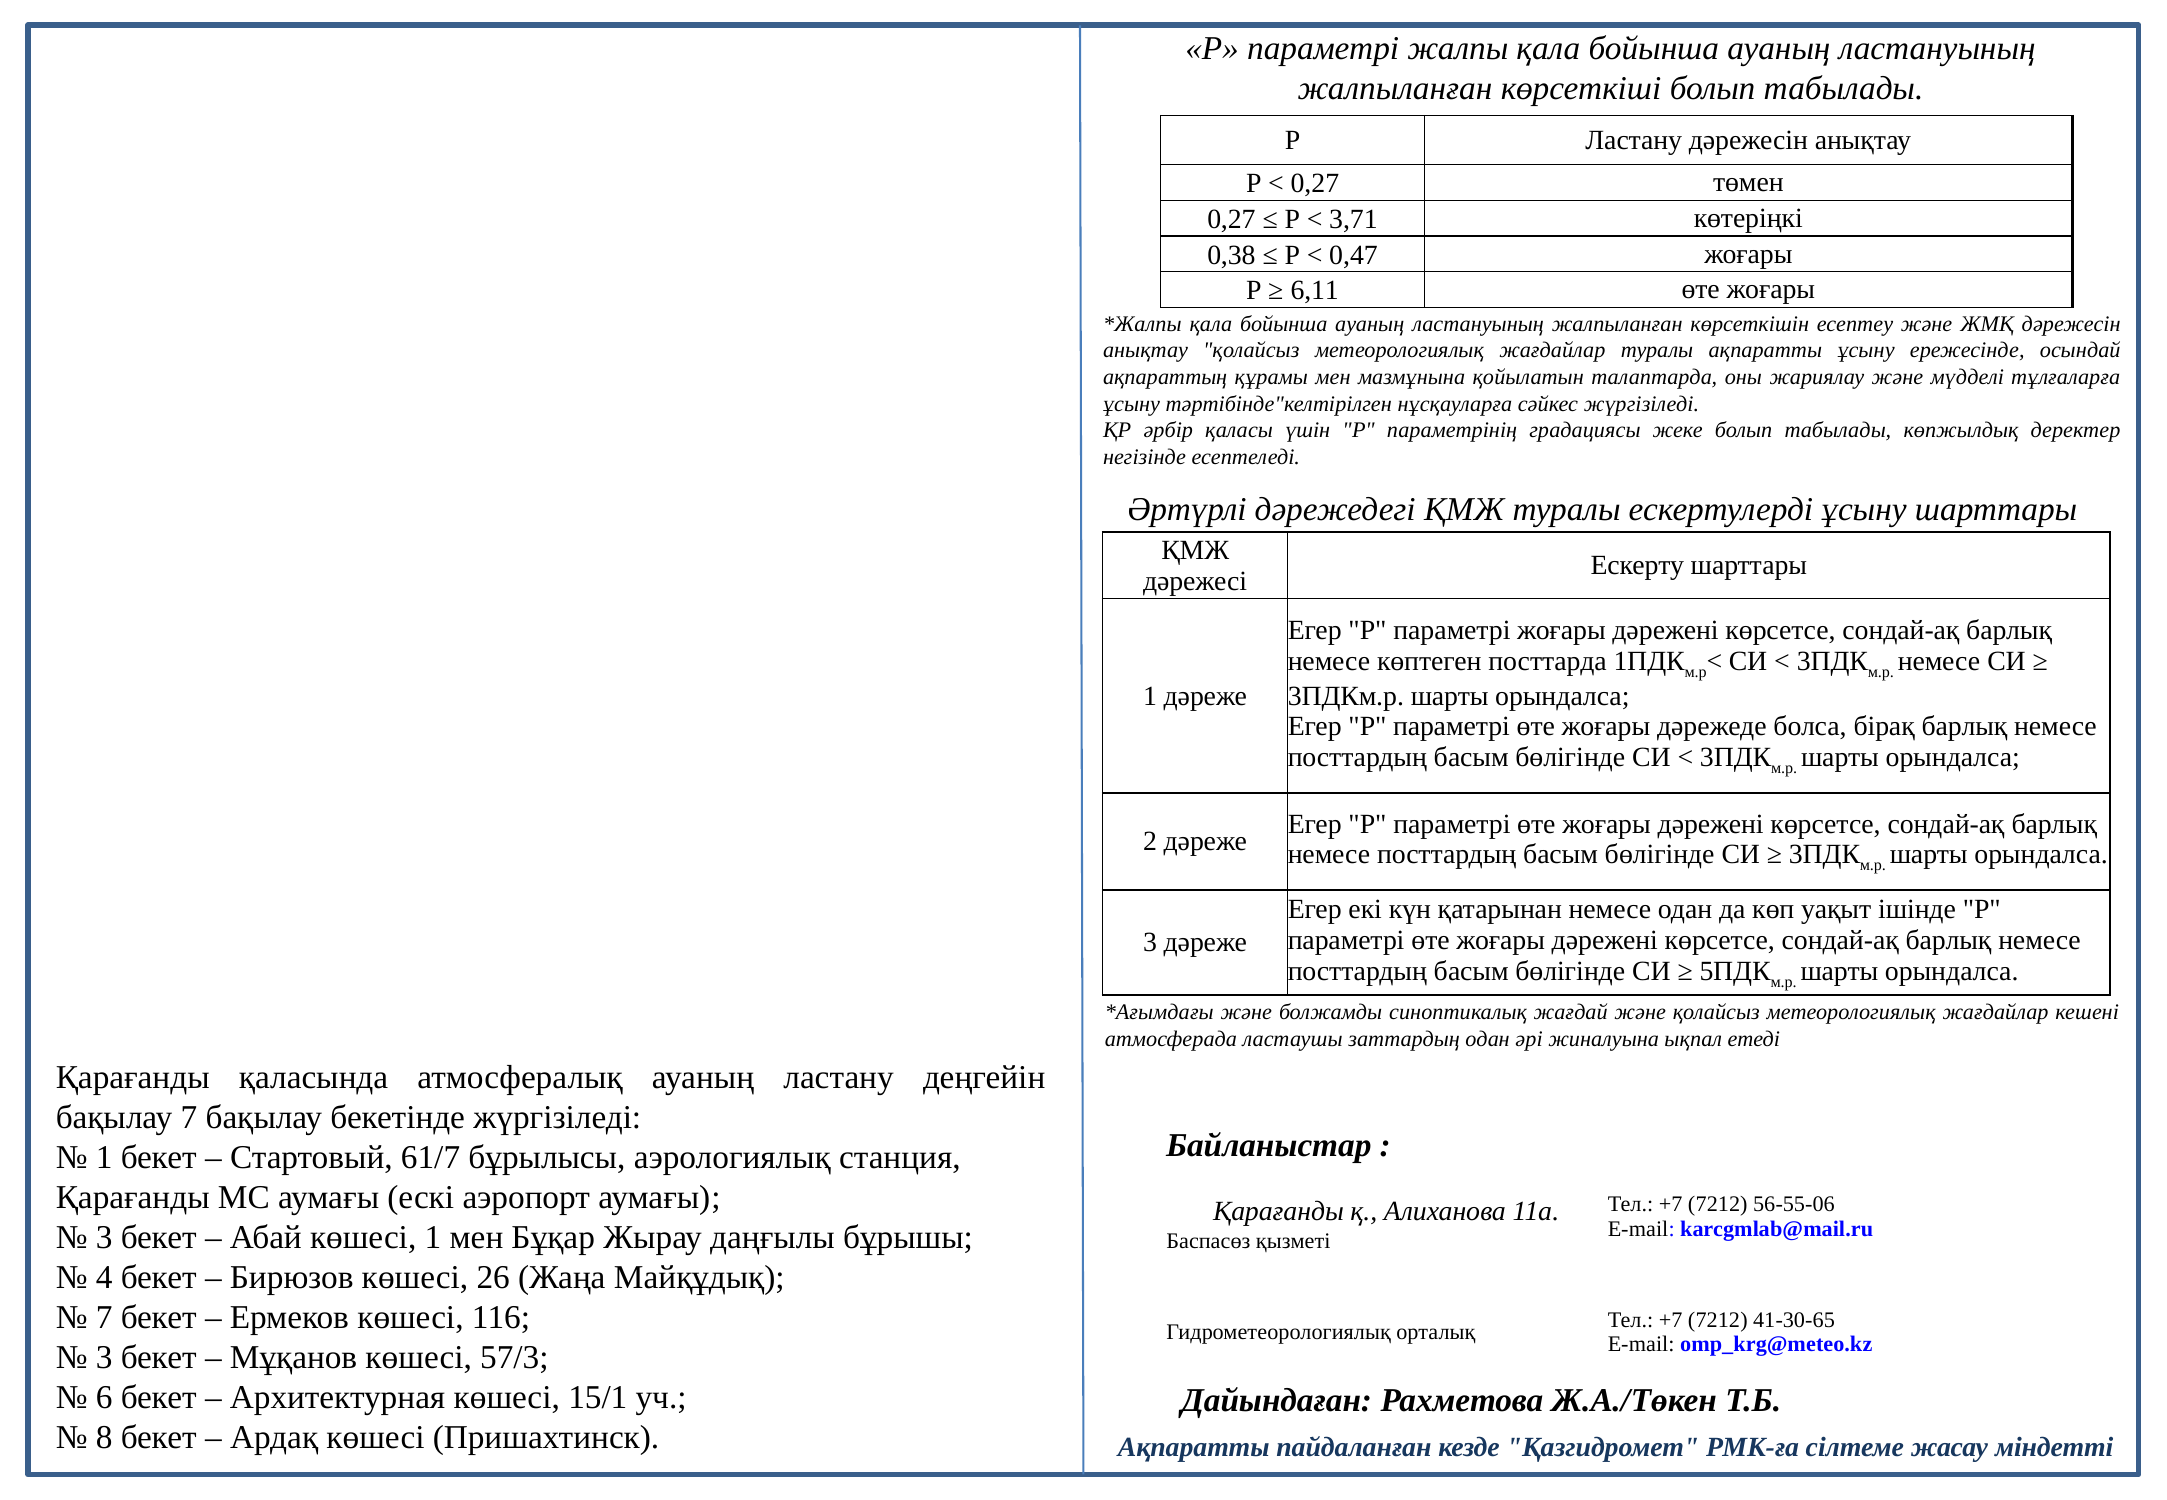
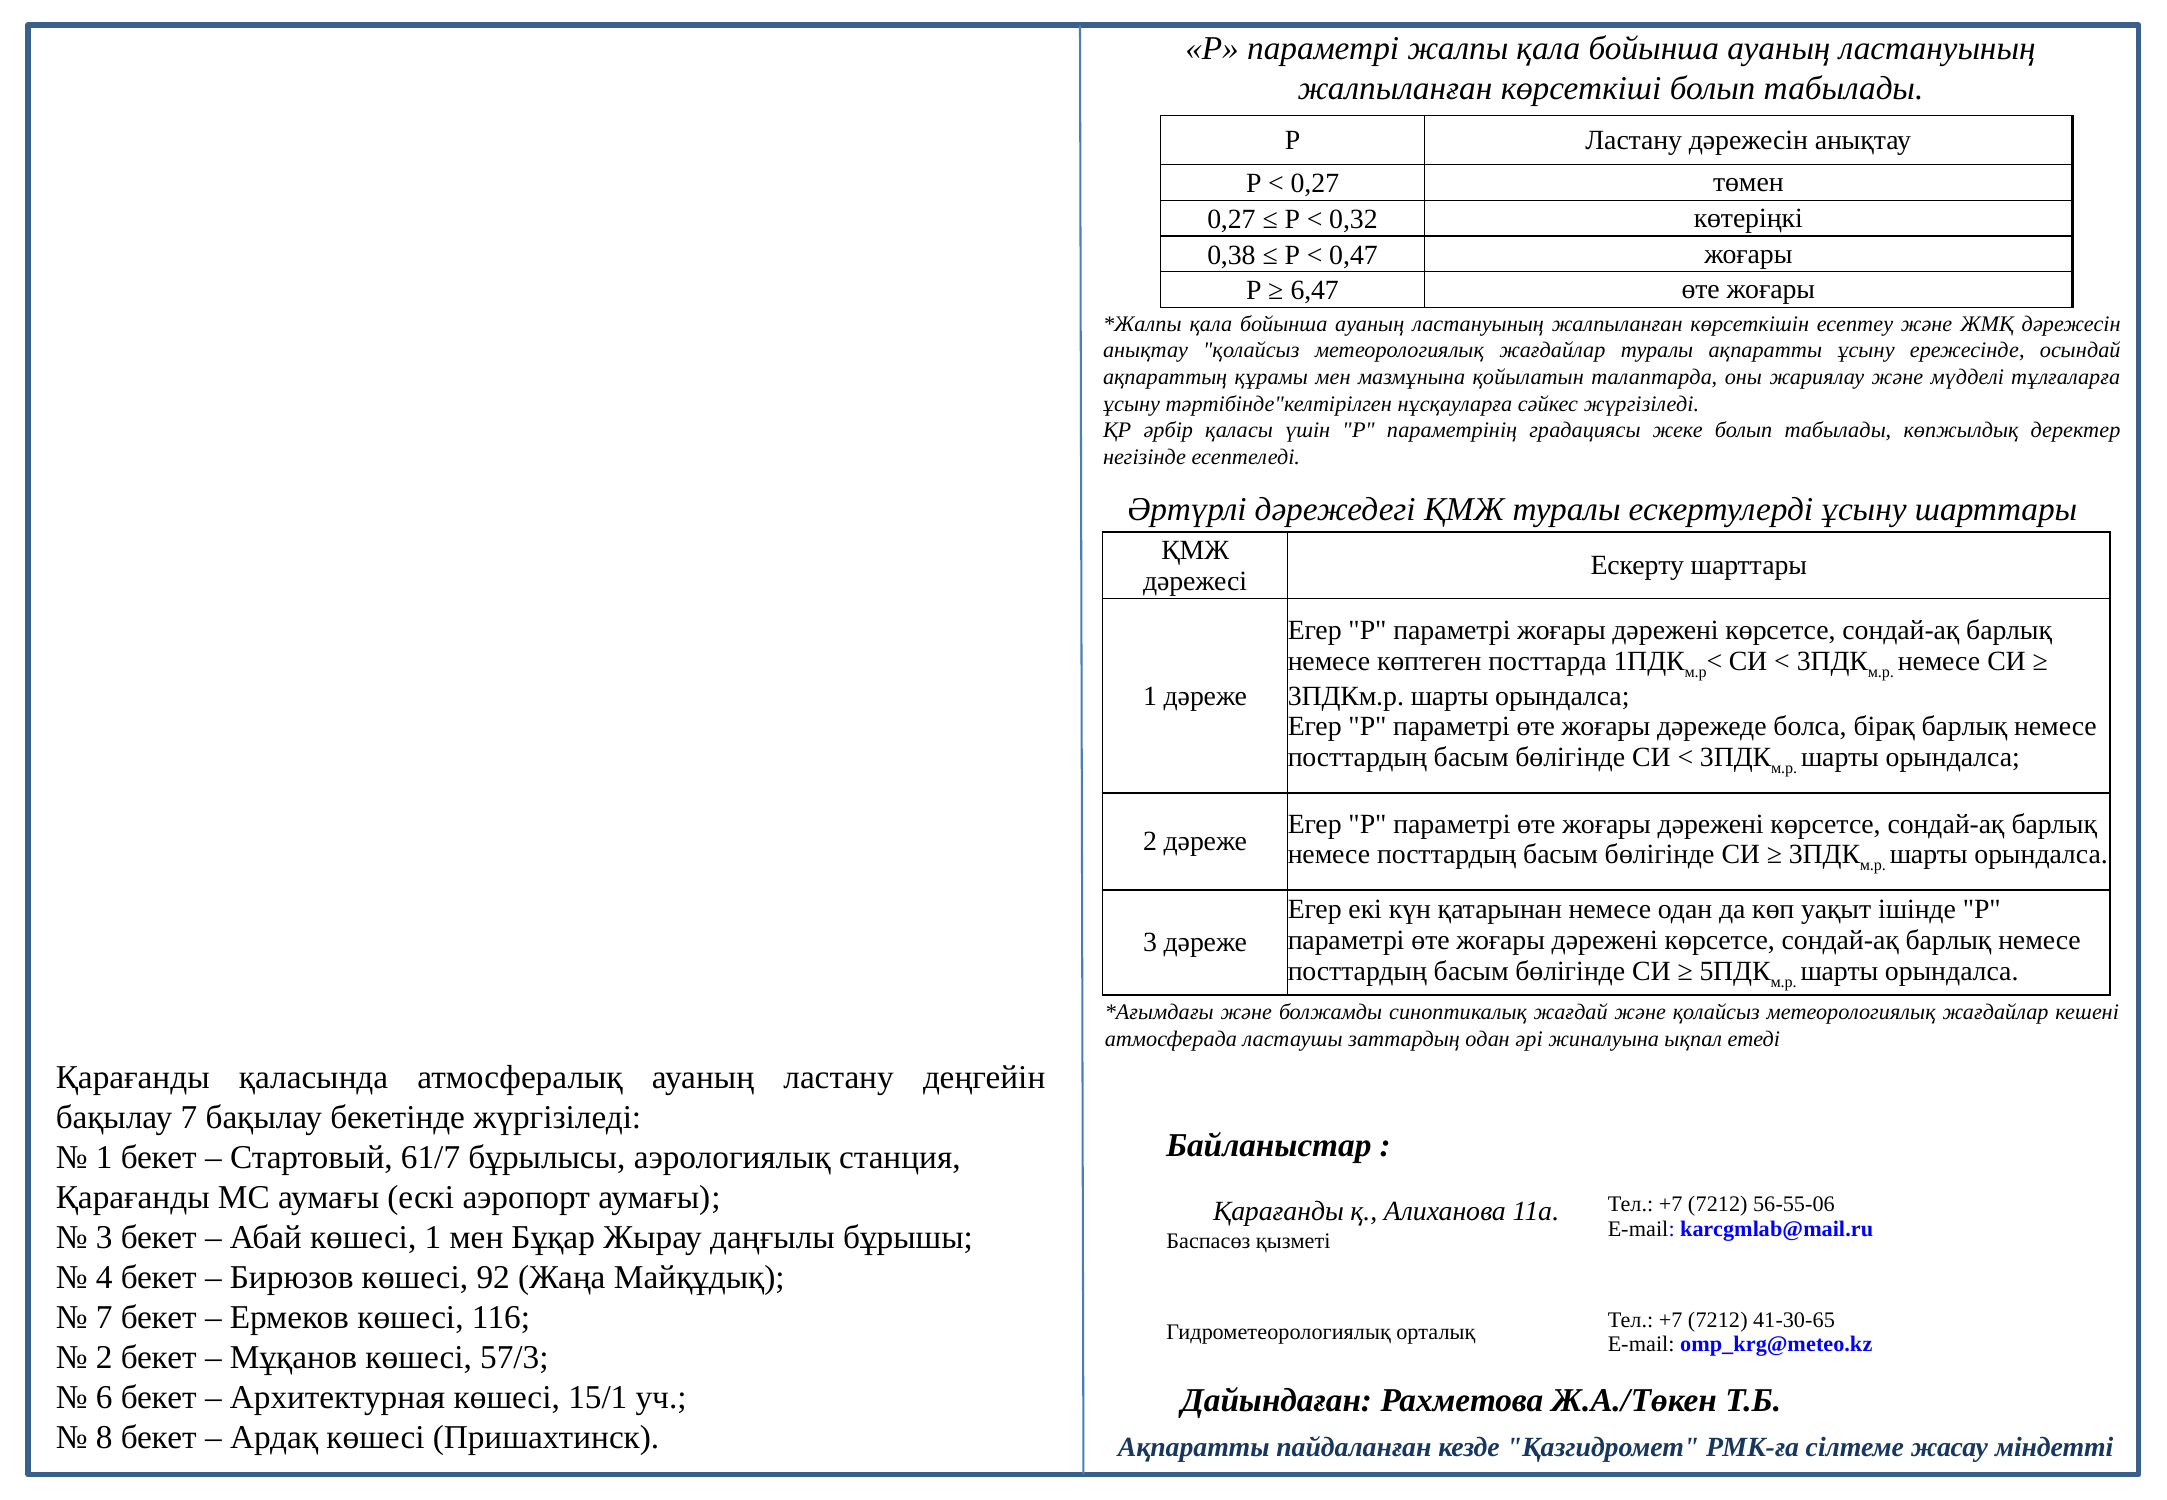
3,71: 3,71 -> 0,32
6,11: 6,11 -> 6,47
26: 26 -> 92
3 at (104, 1358): 3 -> 2
